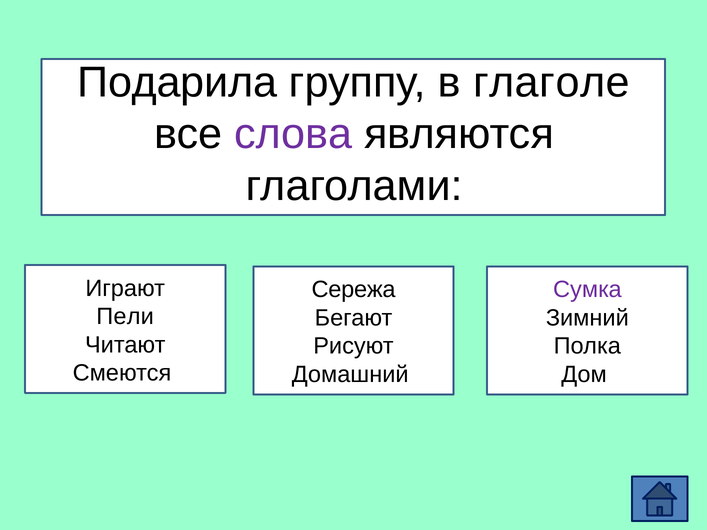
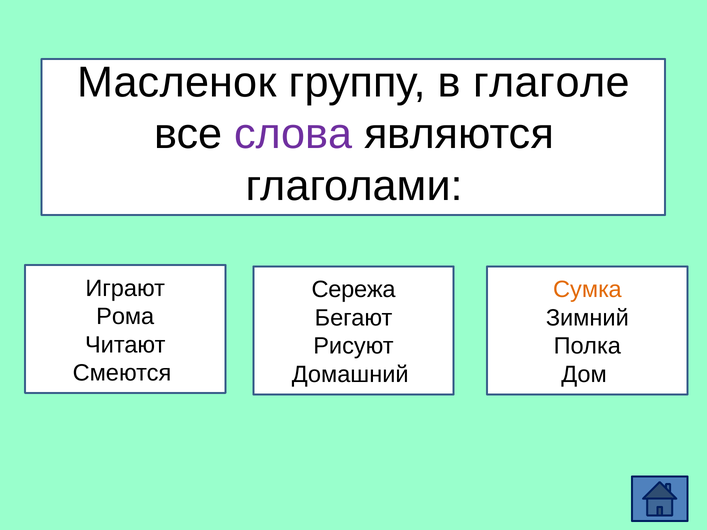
Подарила: Подарила -> Масленок
Сумка colour: purple -> orange
Пели: Пели -> Рома
